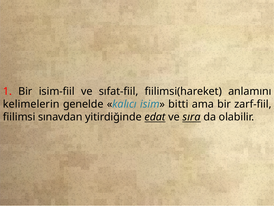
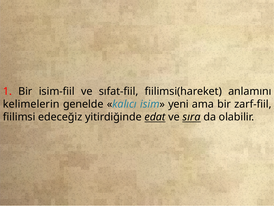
bitti: bitti -> yeni
sınavdan: sınavdan -> edeceğiz
